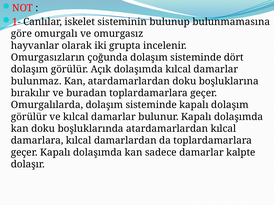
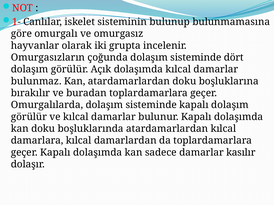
kalpte: kalpte -> kasılır
